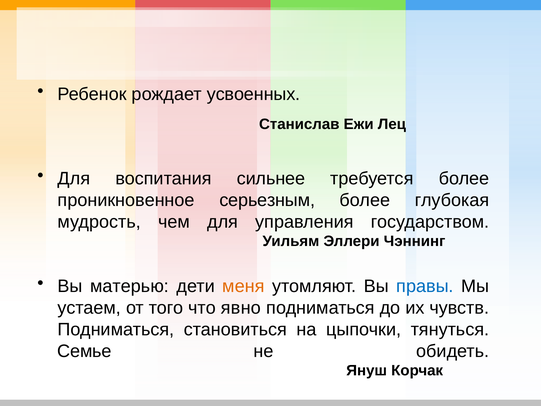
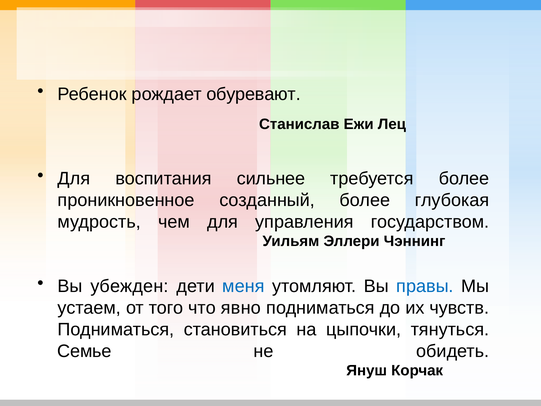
усвоенных: усвоенных -> обуревают
серьезным: серьезным -> созданный
матерью: матерью -> убежден
меня colour: orange -> blue
